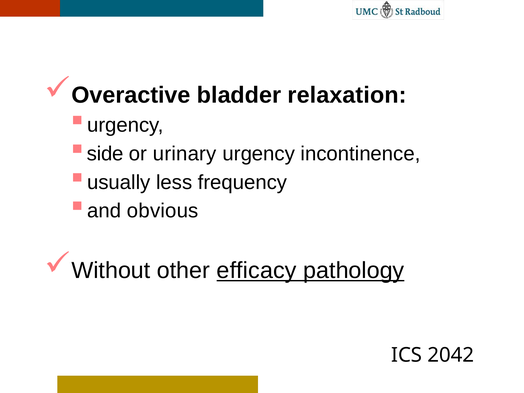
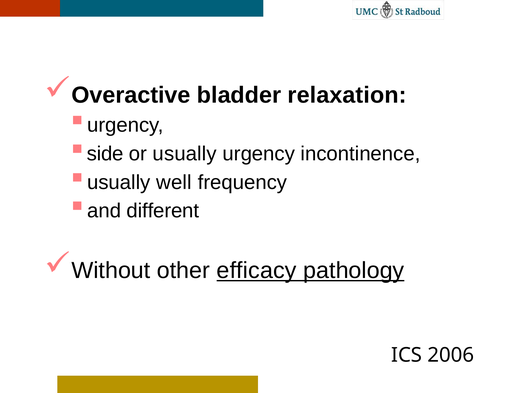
or urinary: urinary -> usually
less: less -> well
obvious: obvious -> different
2042: 2042 -> 2006
